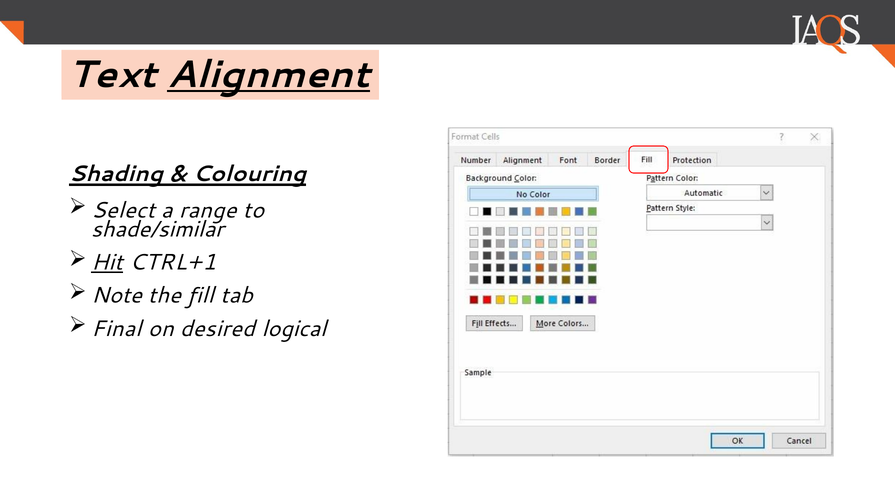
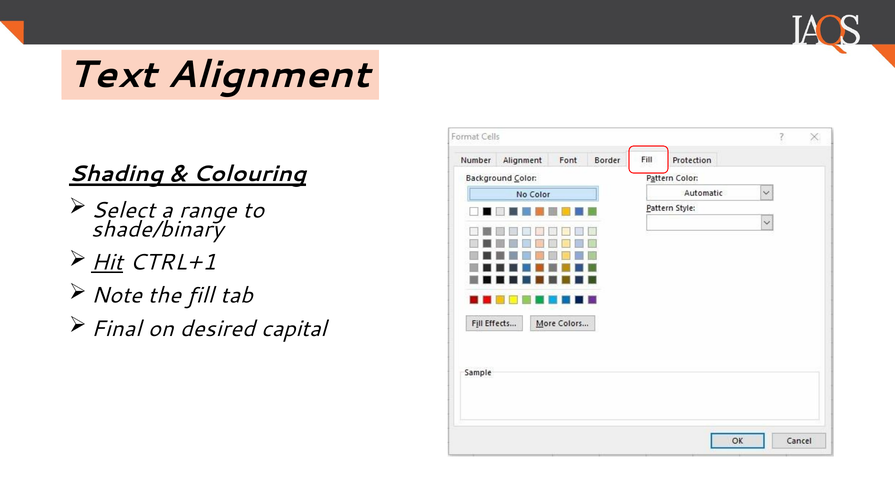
Alignment underline: present -> none
shade/similar: shade/similar -> shade/binary
logical: logical -> capital
